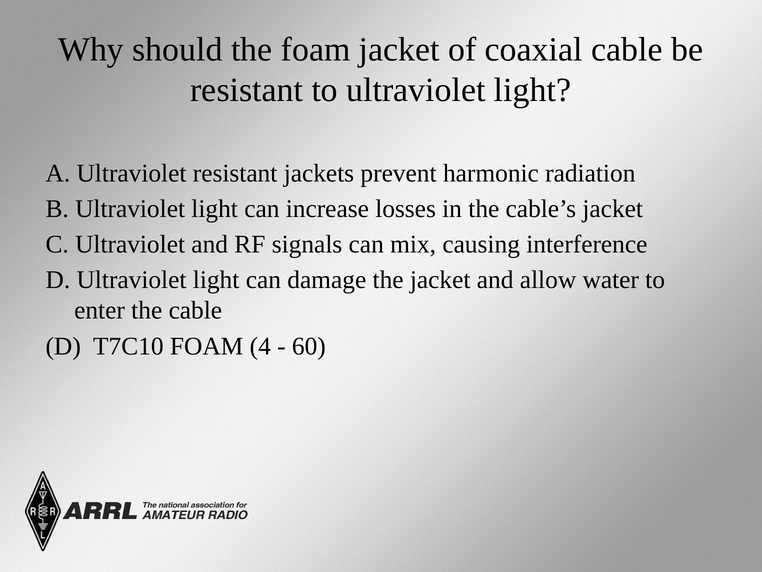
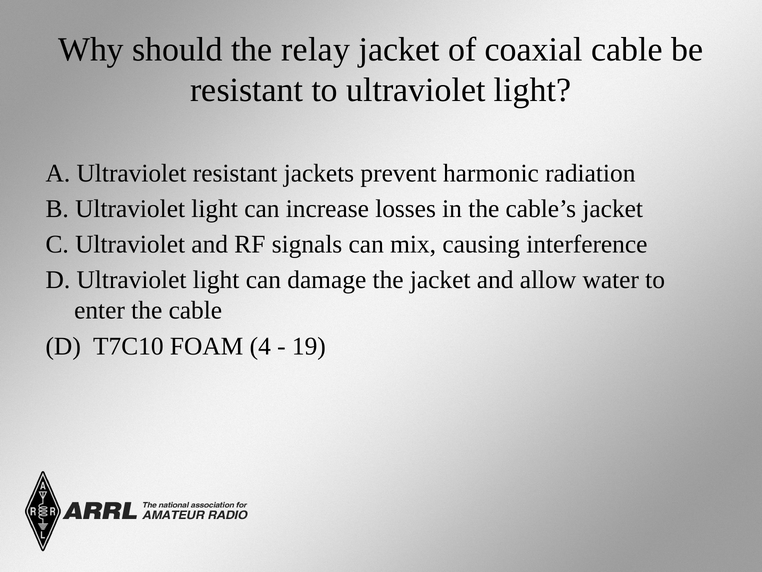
the foam: foam -> relay
60: 60 -> 19
